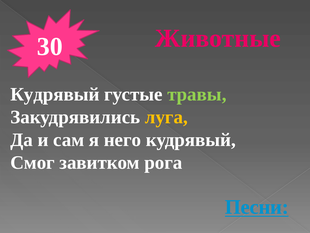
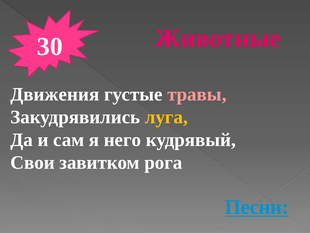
Кудрявый at (55, 94): Кудрявый -> Движения
травы colour: light green -> pink
Смог: Смог -> Свои
